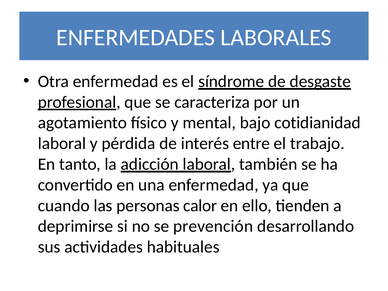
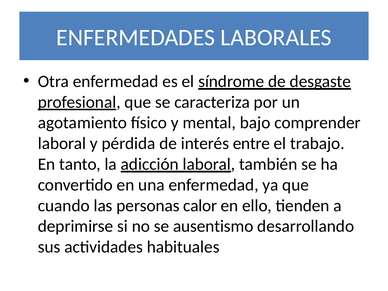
cotidianidad: cotidianidad -> comprender
prevención: prevención -> ausentismo
